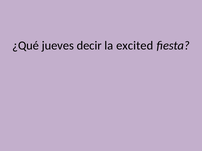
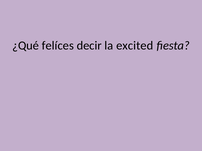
jueves: jueves -> felíces
